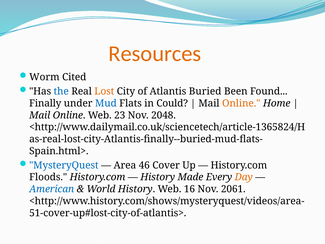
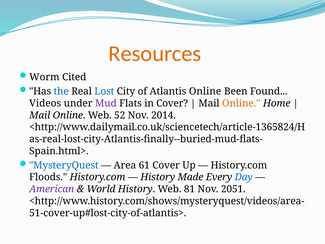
Lost colour: orange -> blue
Atlantis Buried: Buried -> Online
Finally: Finally -> Videos
Mud colour: blue -> purple
in Could: Could -> Cover
23: 23 -> 52
2048: 2048 -> 2014
46: 46 -> 61
Day colour: orange -> blue
American colour: blue -> purple
16: 16 -> 81
2061: 2061 -> 2051
